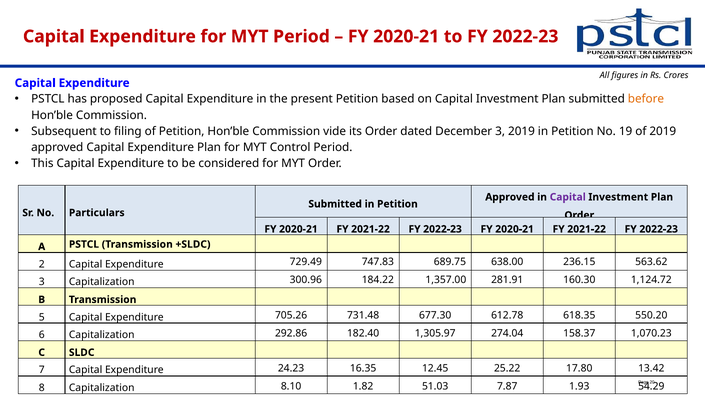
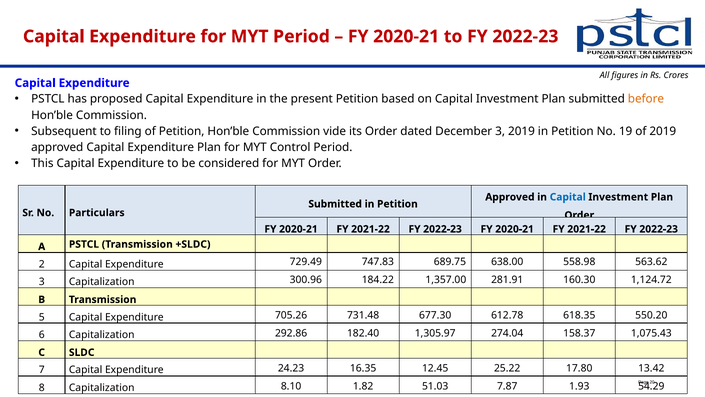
Capital at (568, 197) colour: purple -> blue
236.15: 236.15 -> 558.98
1,070.23: 1,070.23 -> 1,075.43
